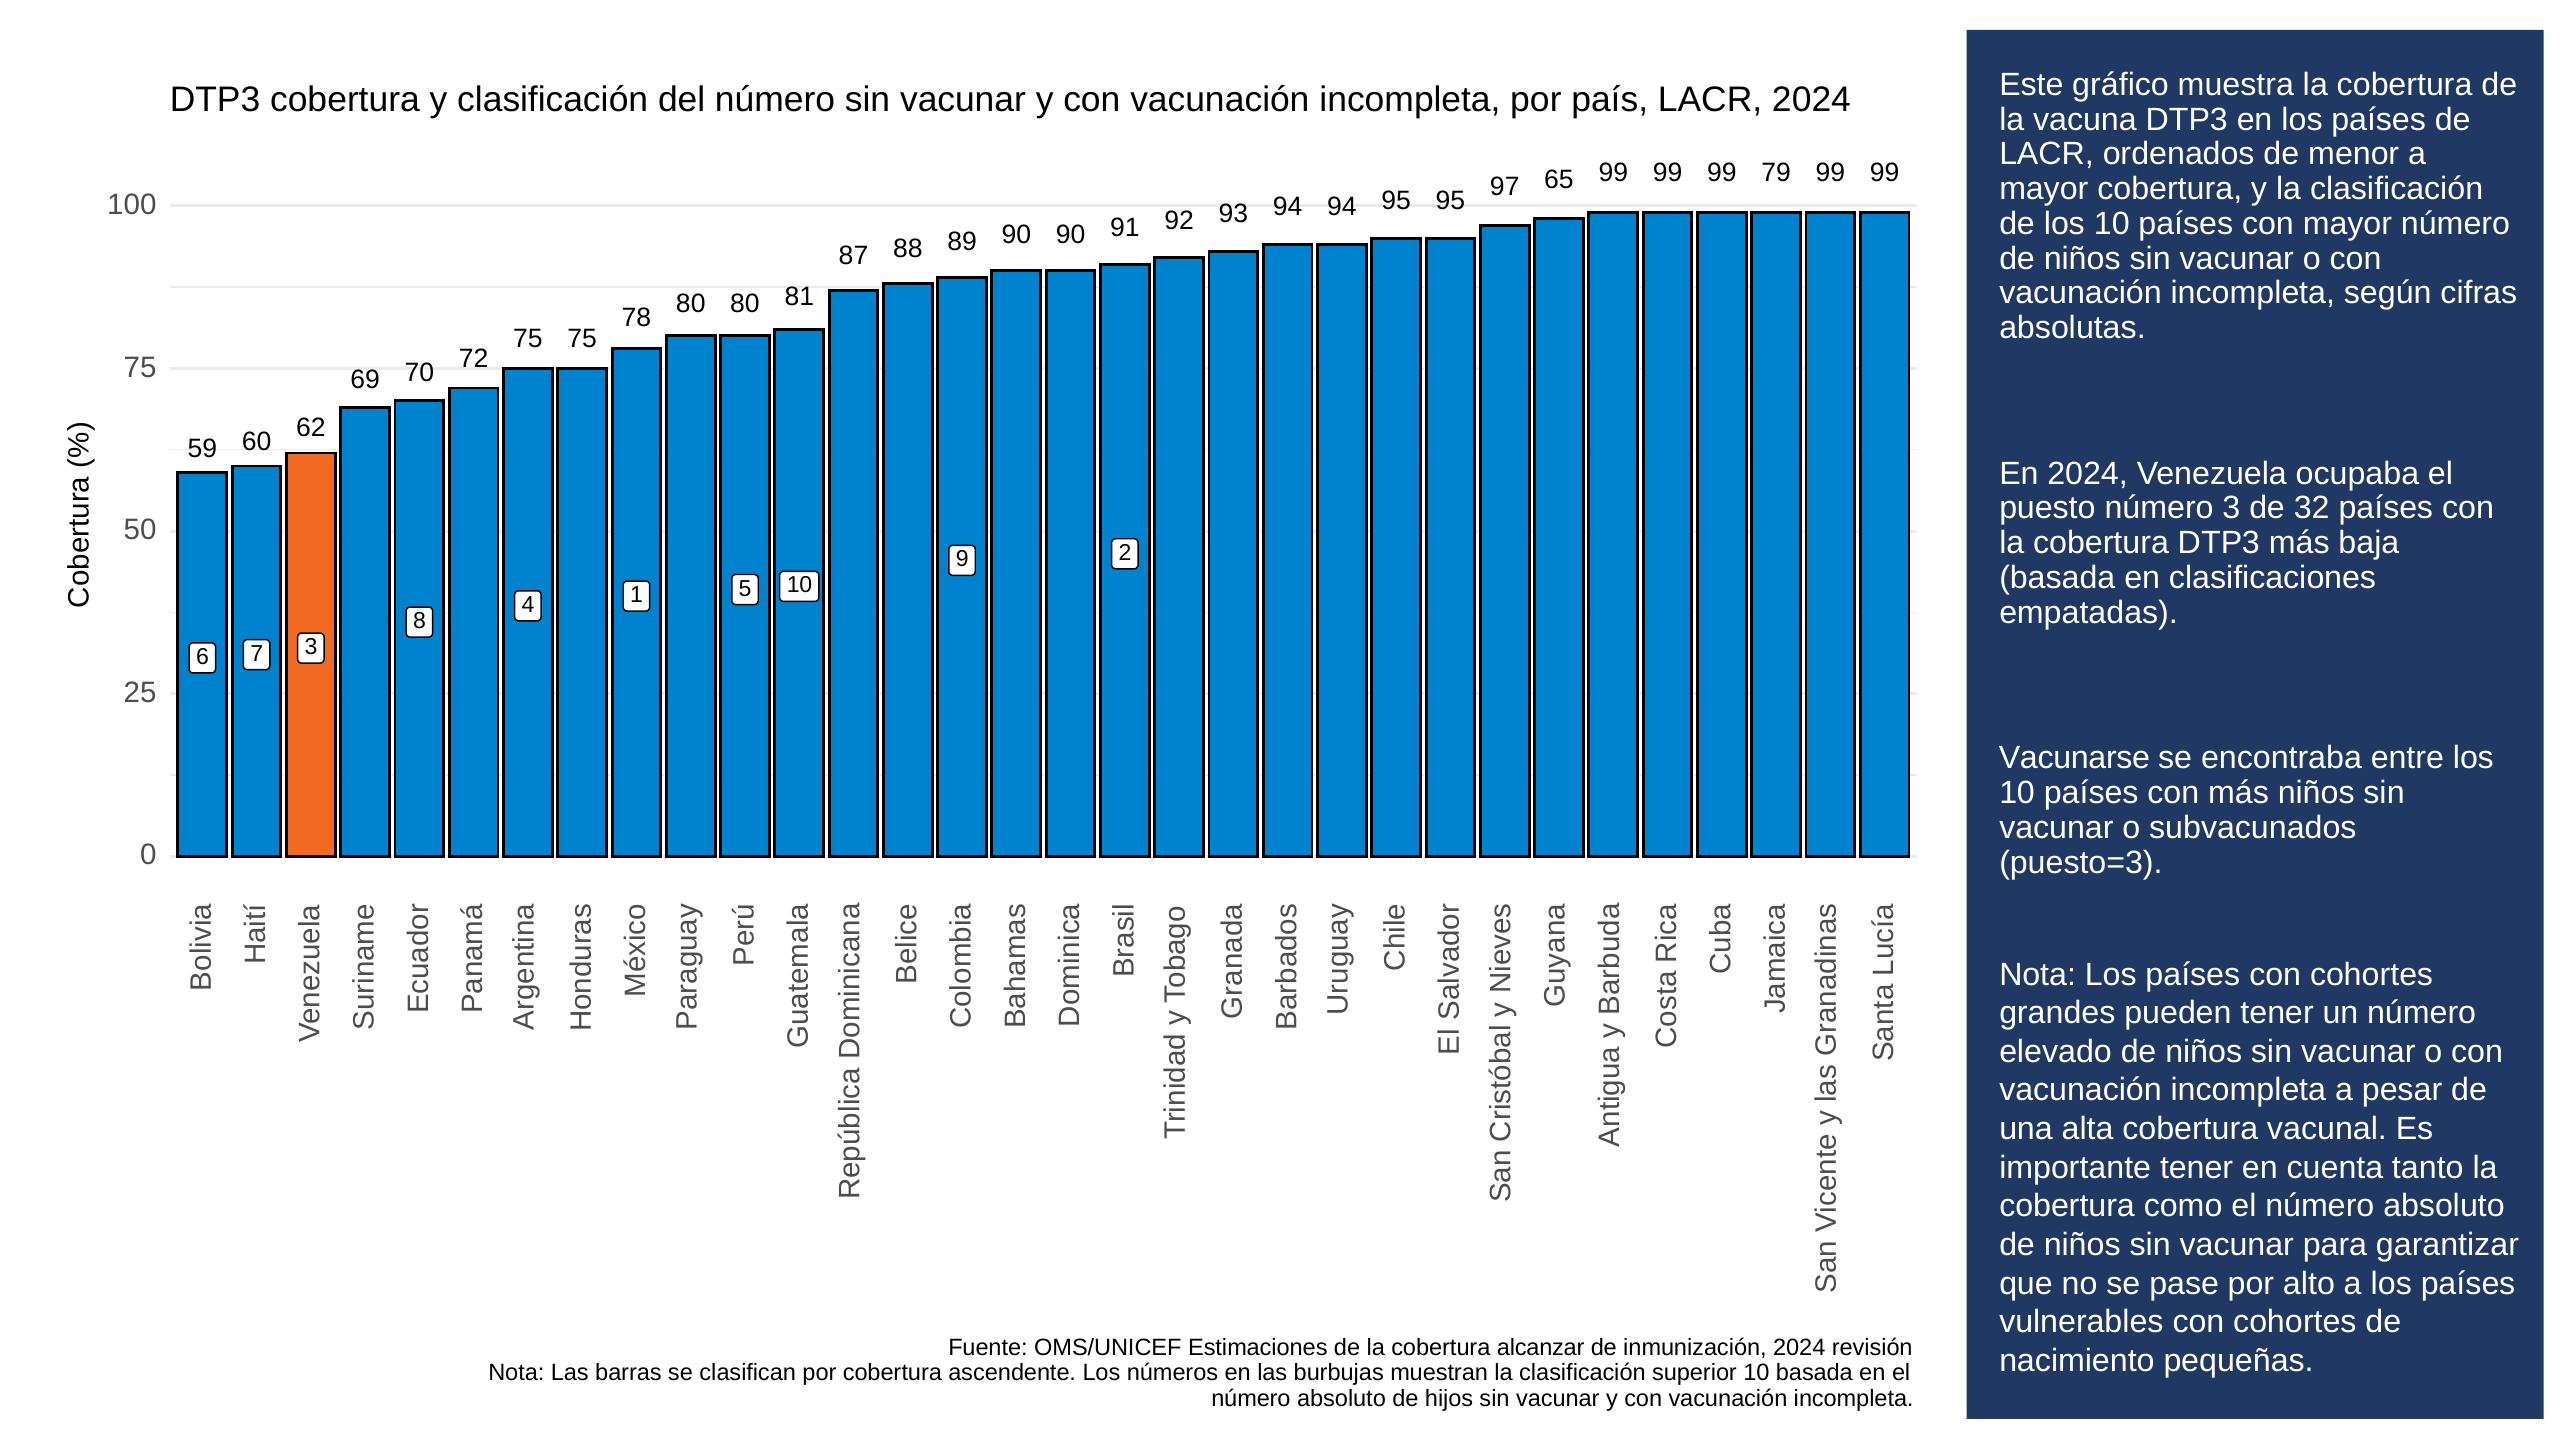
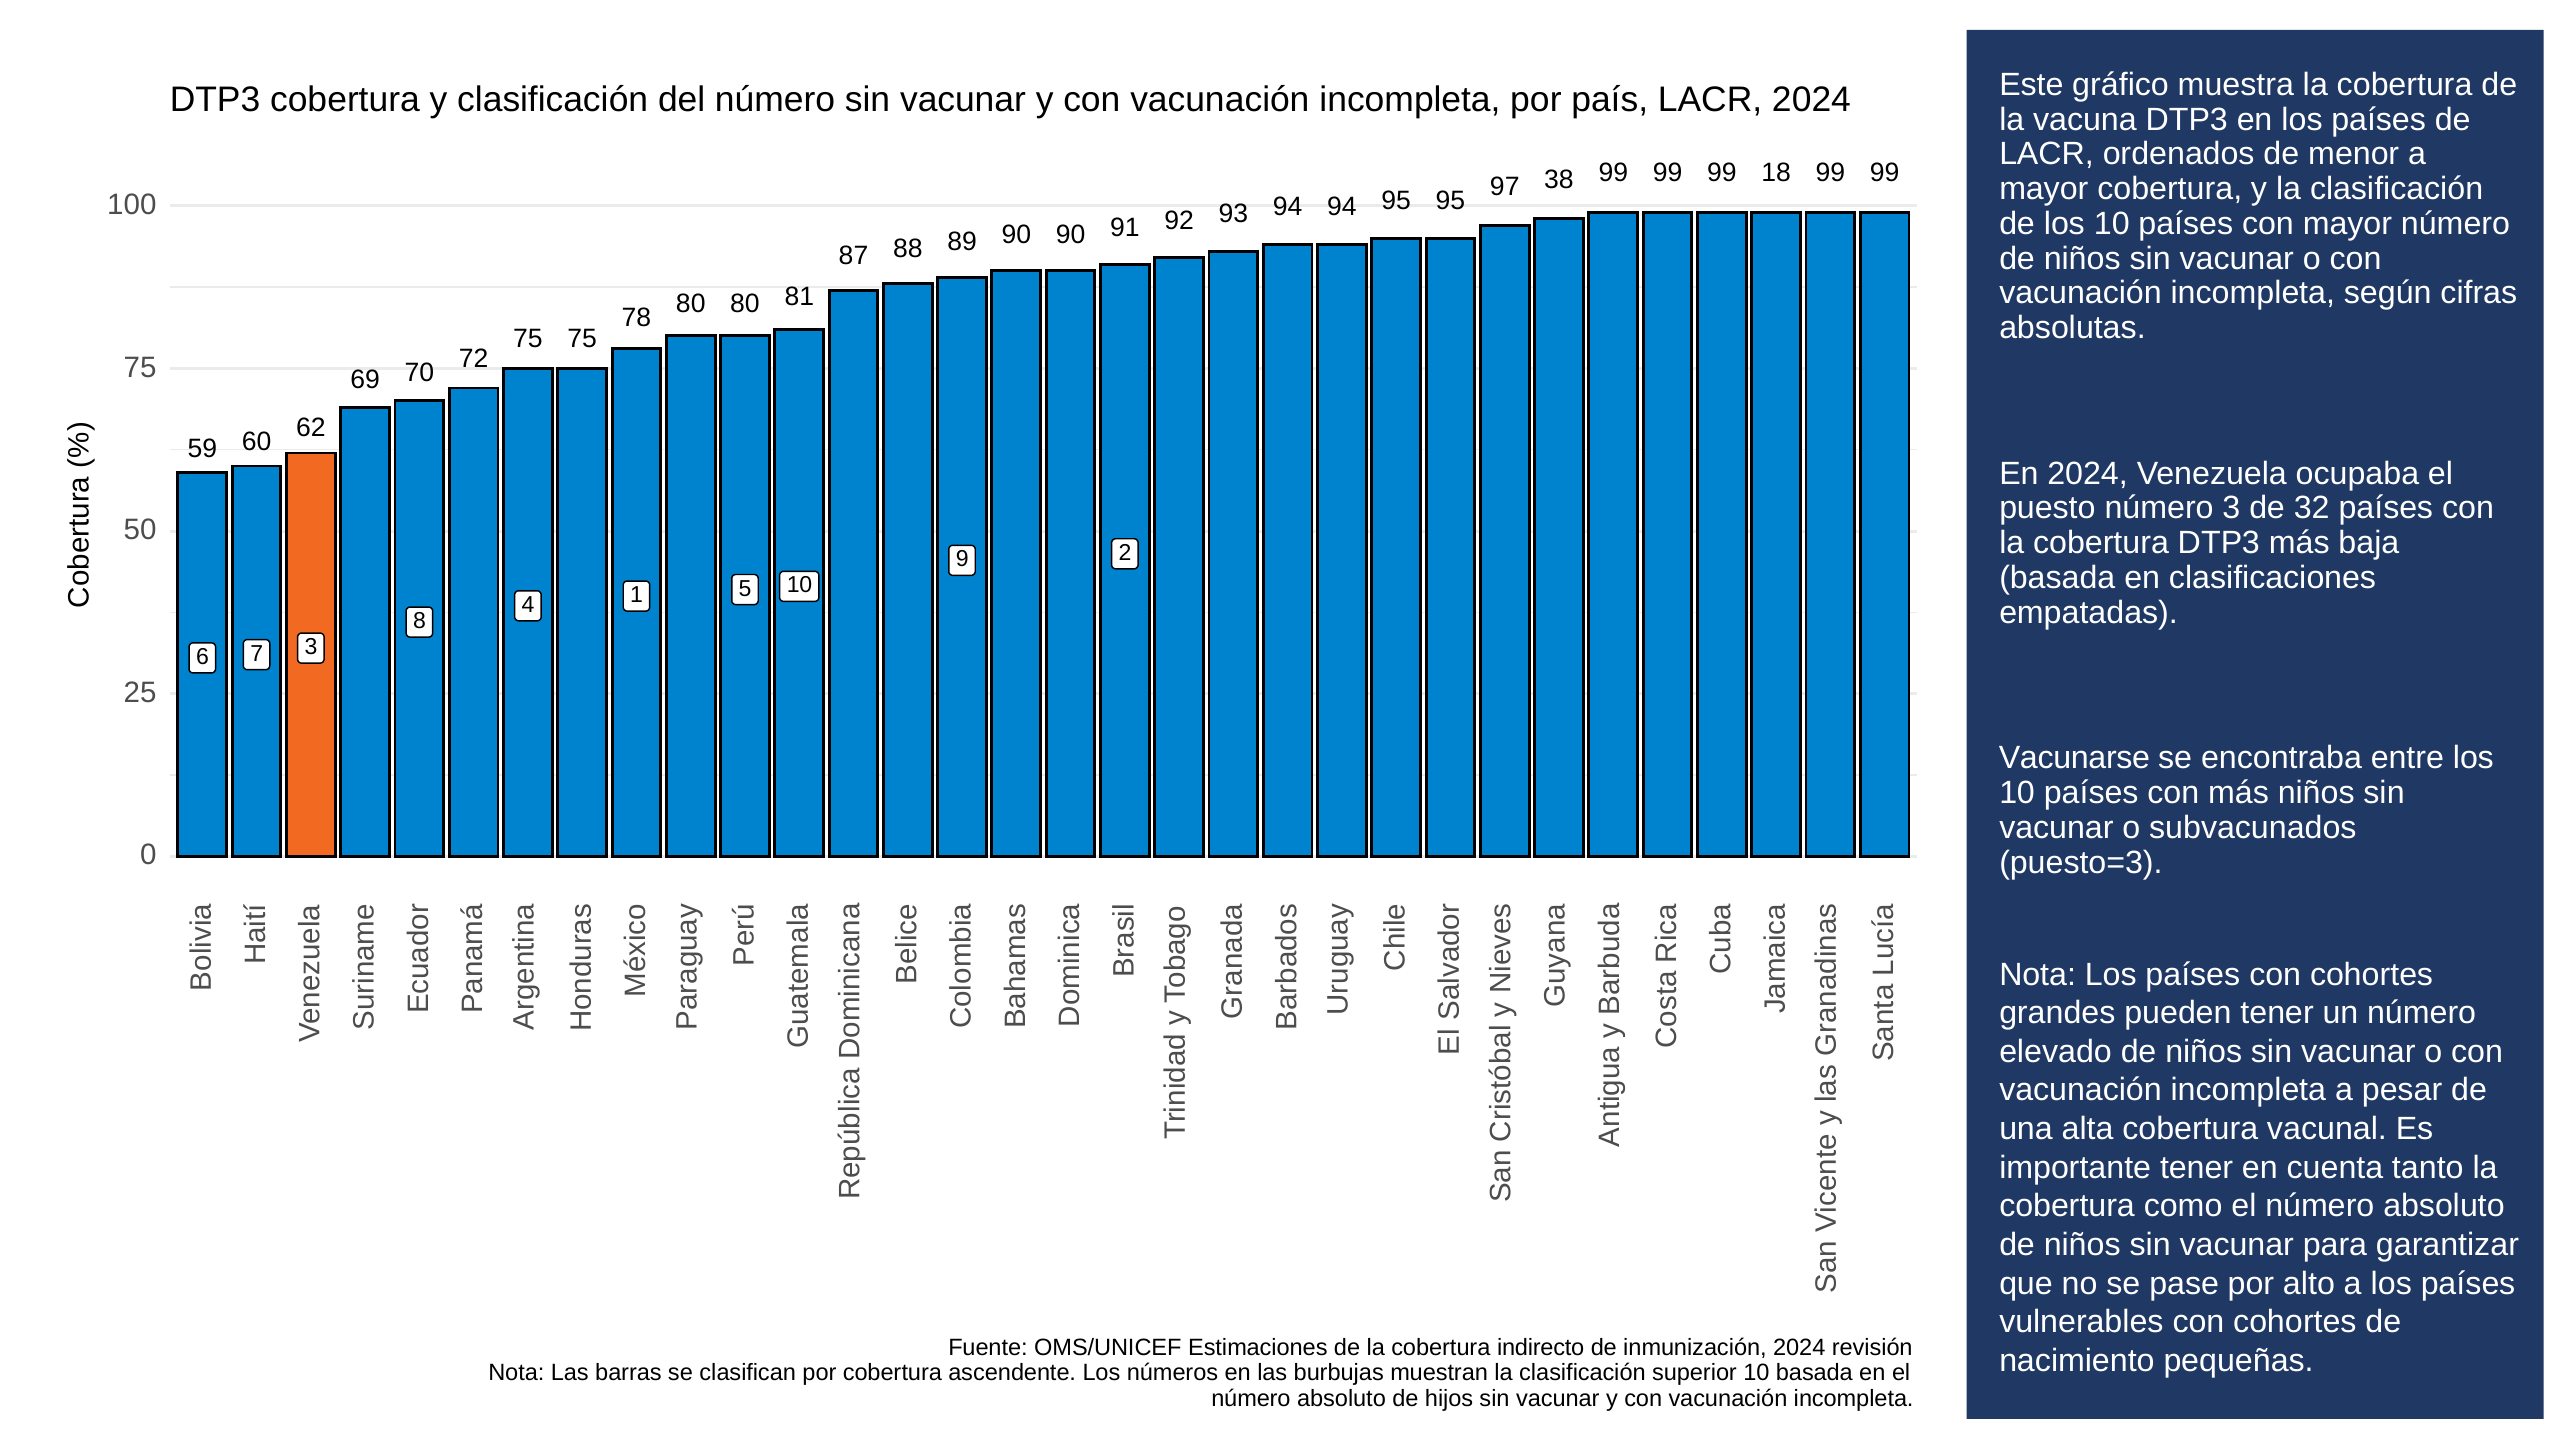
79: 79 -> 18
65: 65 -> 38
alcanzar: alcanzar -> indirecto
